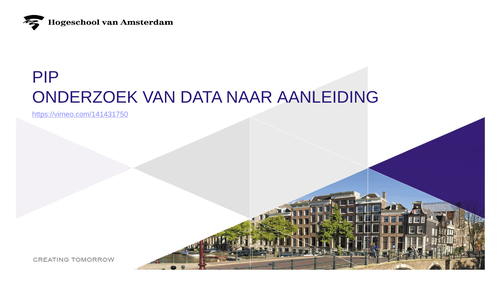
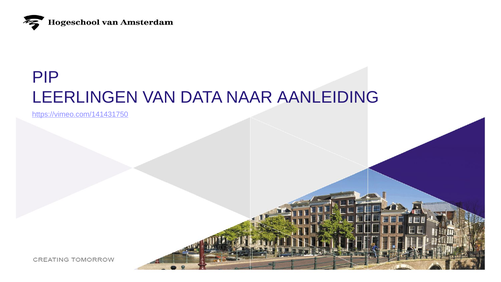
ONDERZOEK: ONDERZOEK -> LEERLINGEN
